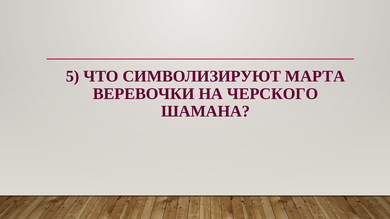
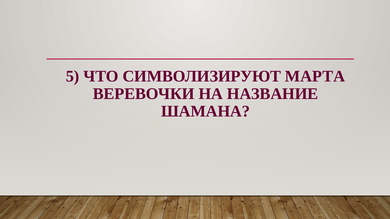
ЧЕРСКОГО: ЧЕРСКОГО -> НАЗВАНИЕ
